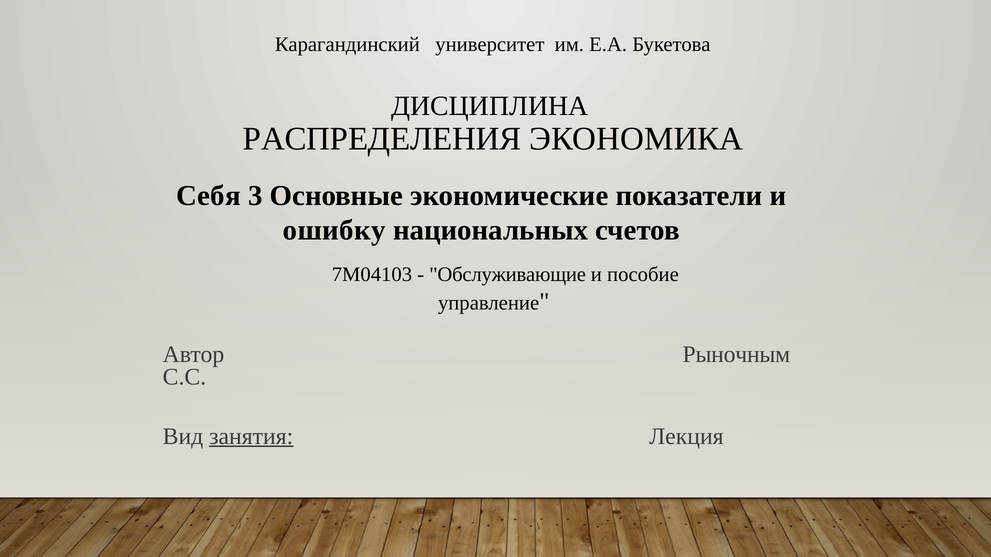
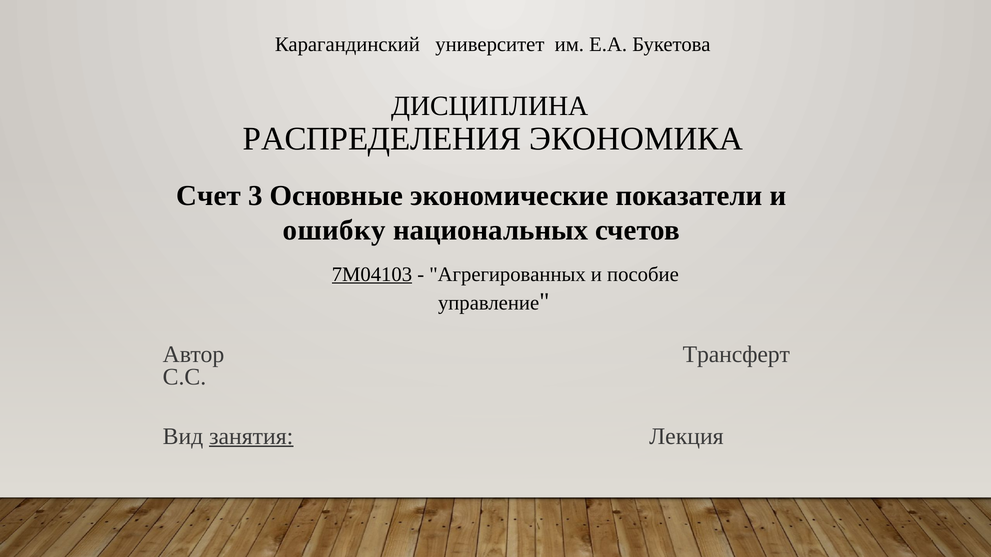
Себя: Себя -> Счет
7М04103 underline: none -> present
Обслуживающие: Обслуживающие -> Агрегированных
Рыночным: Рыночным -> Трансферт
